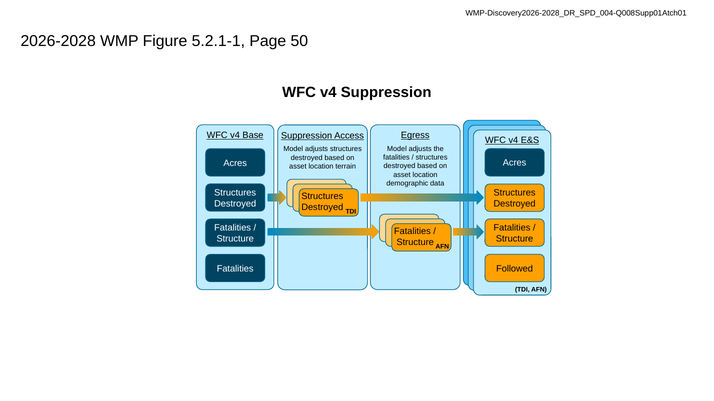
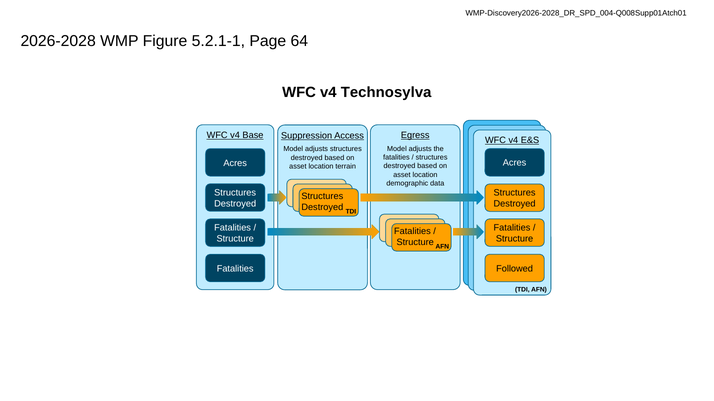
50: 50 -> 64
v4 Suppression: Suppression -> Technosylva
